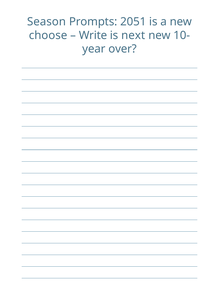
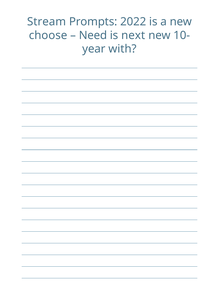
Season: Season -> Stream
2051: 2051 -> 2022
Write: Write -> Need
over: over -> with
